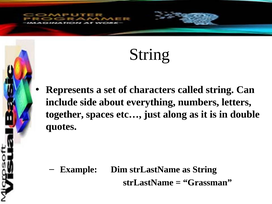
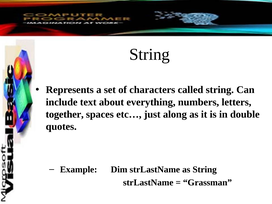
side: side -> text
